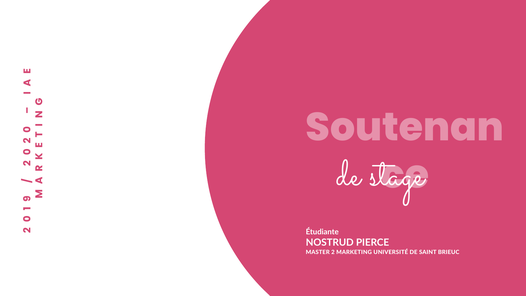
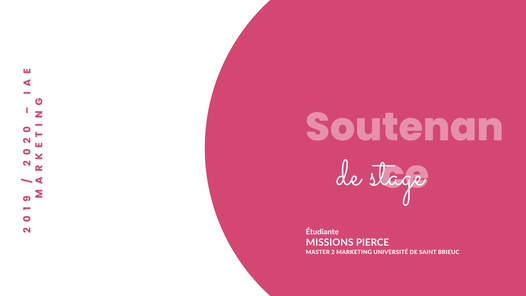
NOSTRUD: NOSTRUD -> MISSIONS
